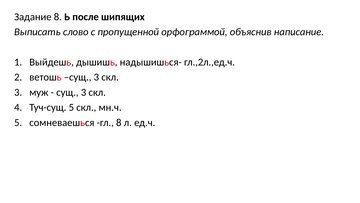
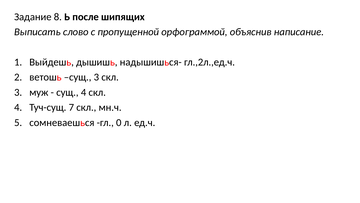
3 at (84, 92): 3 -> 4
Туч-сущ 5: 5 -> 7
гл 8: 8 -> 0
